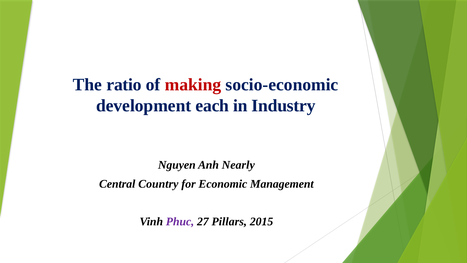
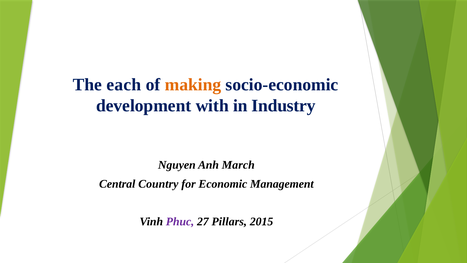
ratio: ratio -> each
making colour: red -> orange
each: each -> with
Nearly: Nearly -> March
